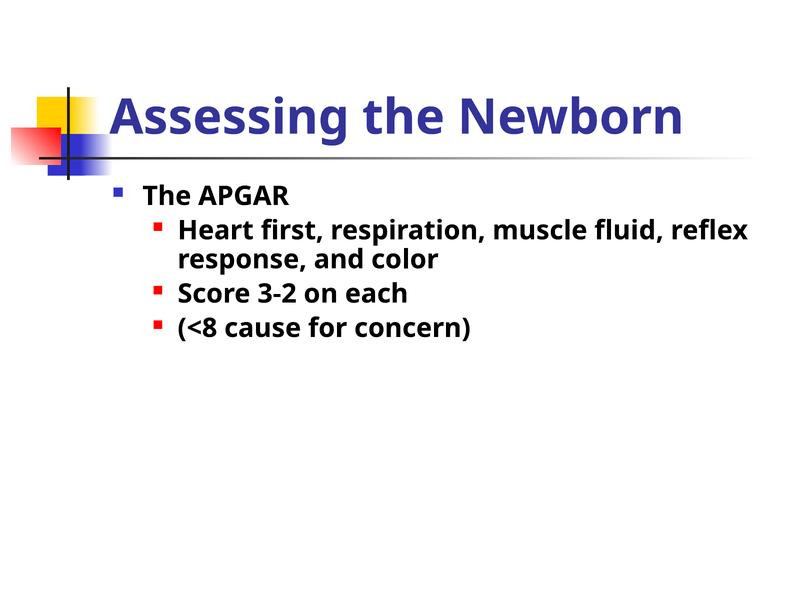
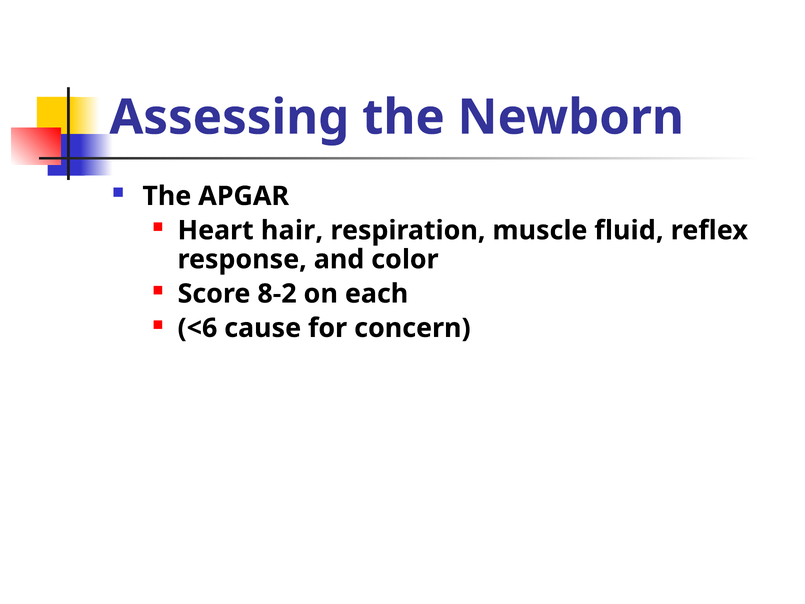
first: first -> hair
3-2: 3-2 -> 8-2
<8: <8 -> <6
